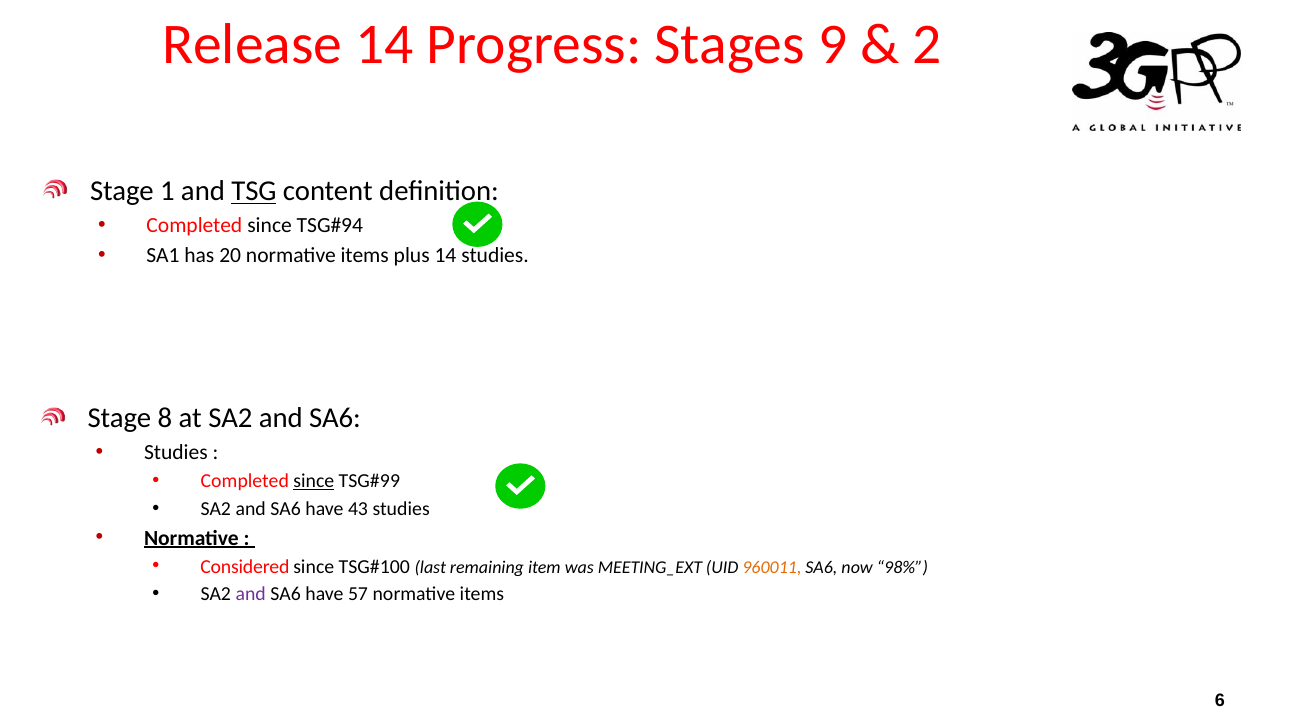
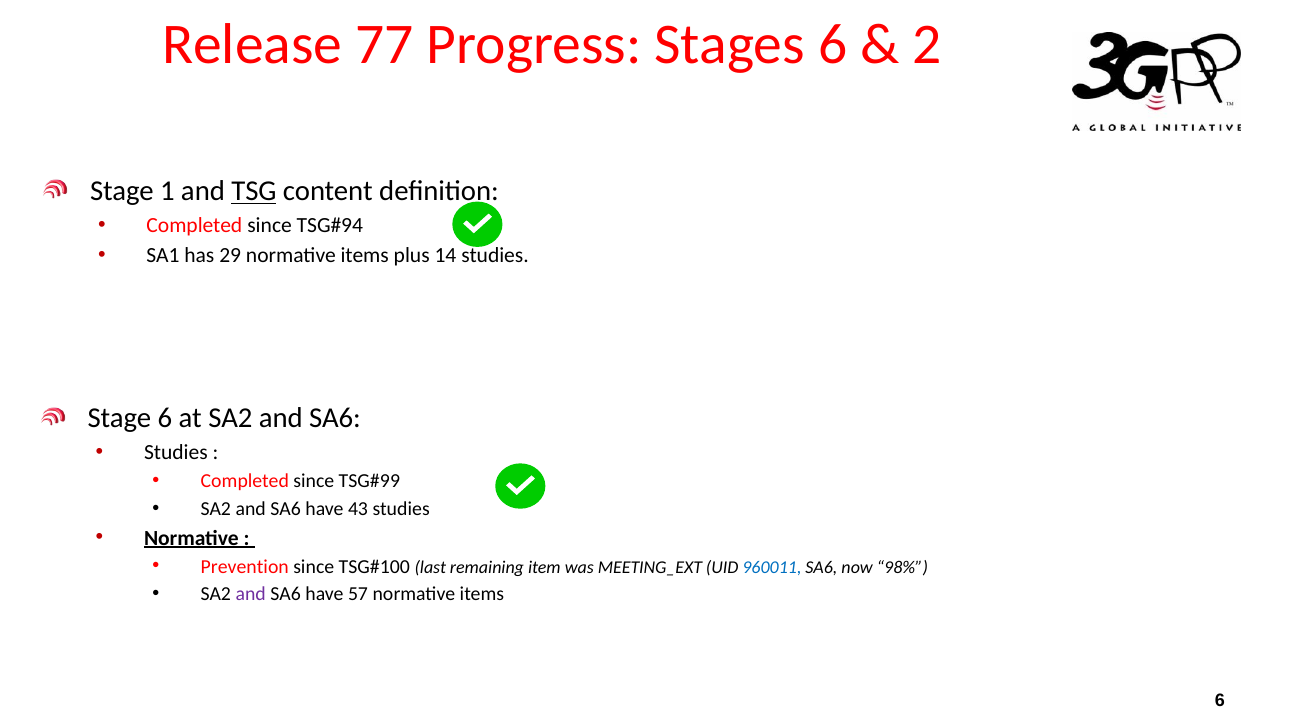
Release 14: 14 -> 77
Stages 9: 9 -> 6
20: 20 -> 29
Stage 8: 8 -> 6
since at (314, 481) underline: present -> none
Considered: Considered -> Prevention
960011 colour: orange -> blue
